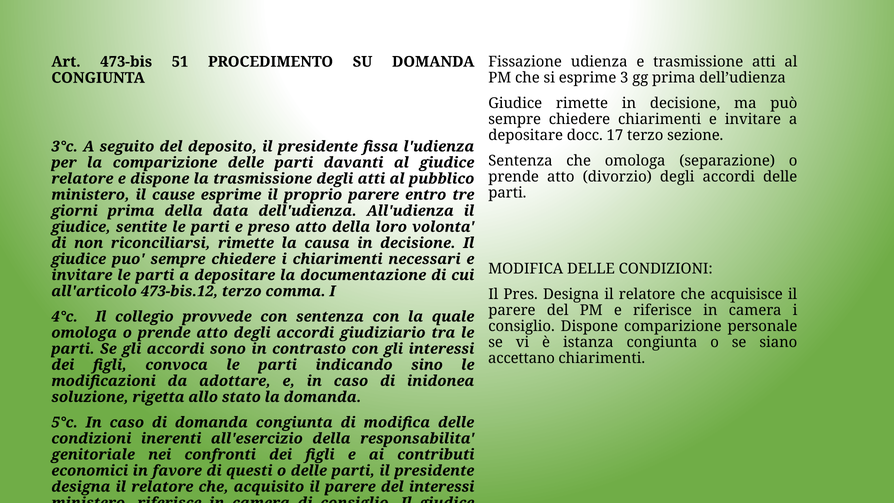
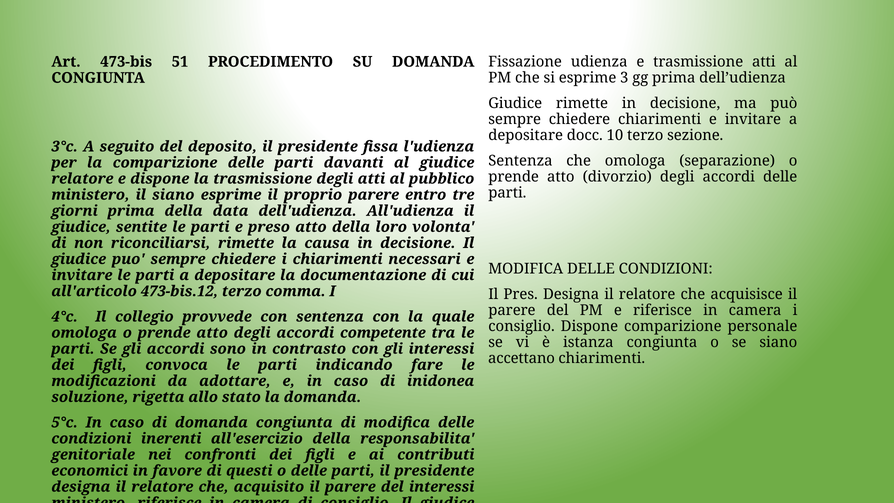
17: 17 -> 10
il cause: cause -> siano
giudiziario: giudiziario -> competente
sino: sino -> fare
